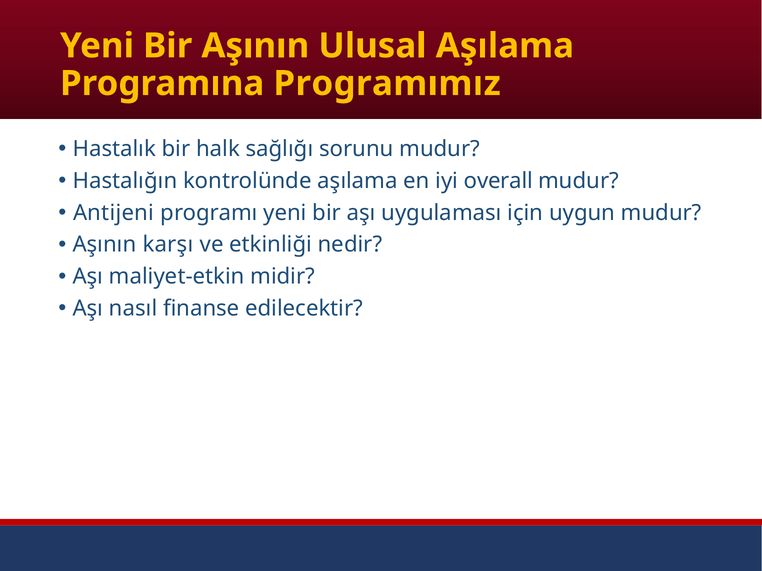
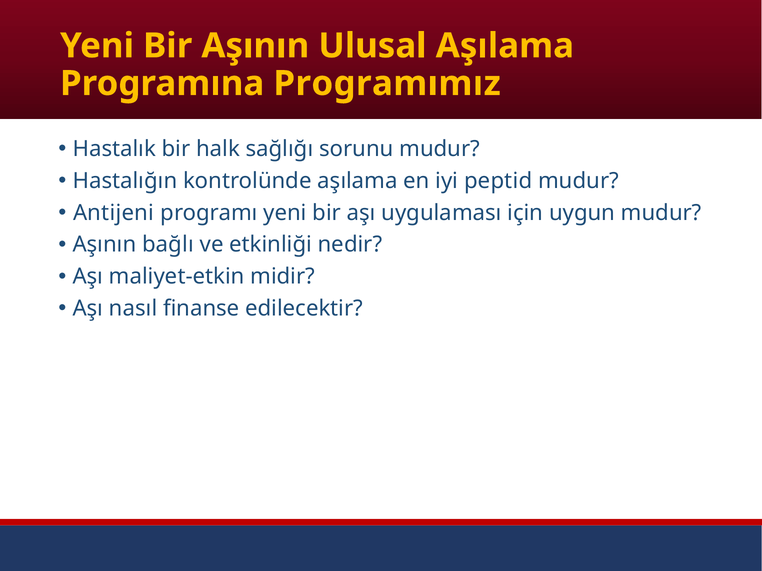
overall: overall -> peptid
karşı: karşı -> bağlı
